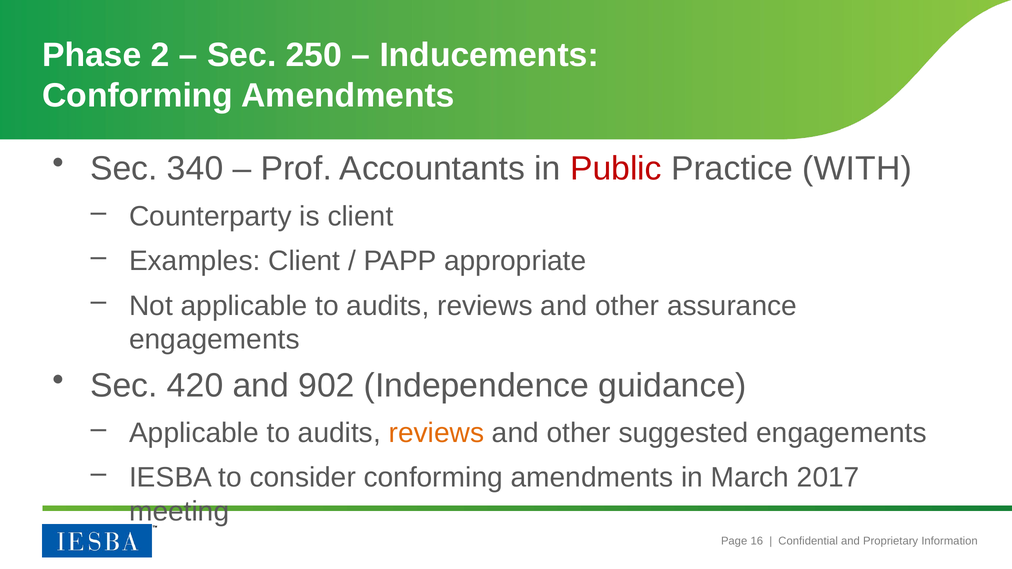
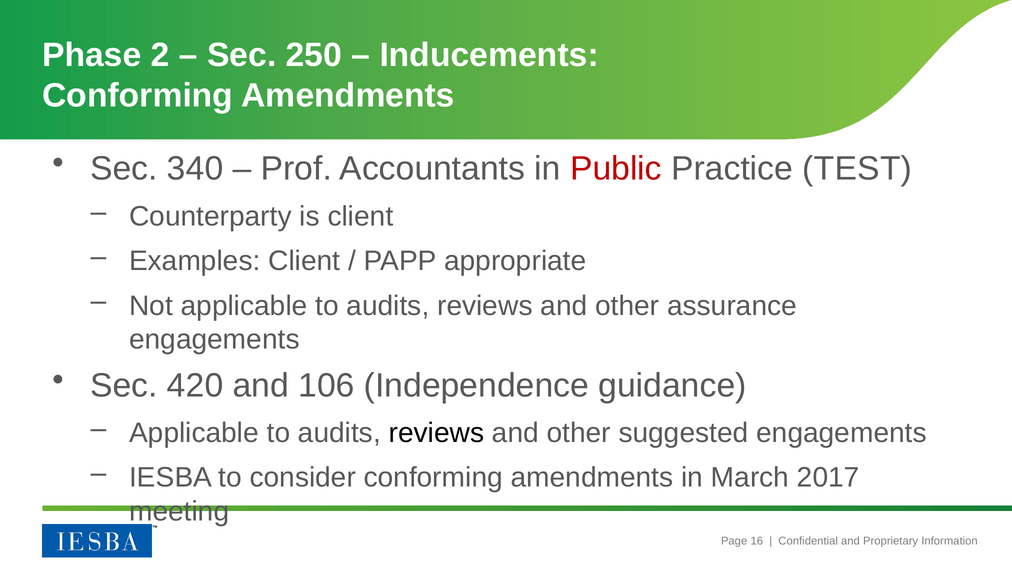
WITH: WITH -> TEST
902: 902 -> 106
reviews at (436, 433) colour: orange -> black
